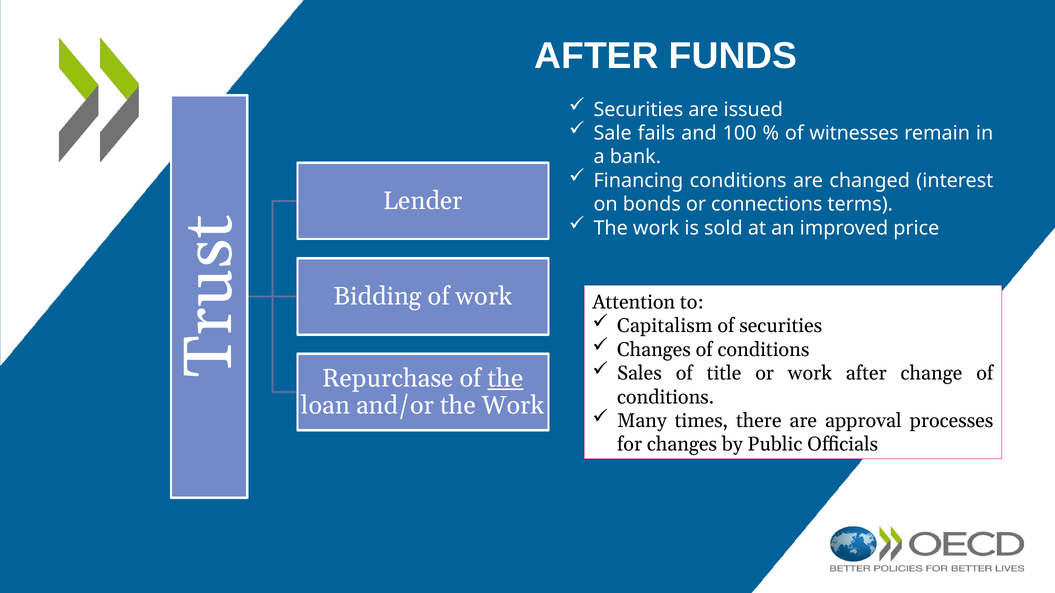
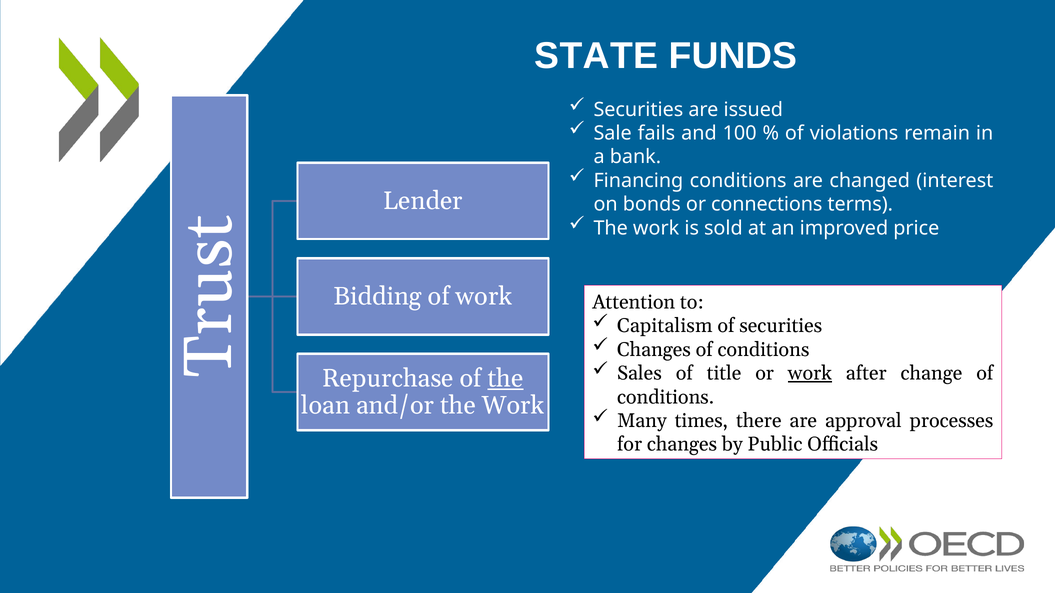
AFTER at (596, 56): AFTER -> STATE
witnesses: witnesses -> violations
work at (810, 374) underline: none -> present
